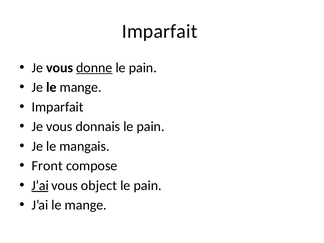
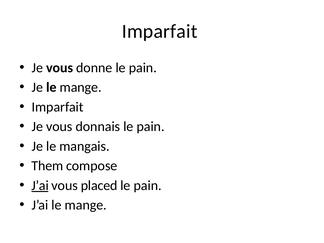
donne underline: present -> none
Front: Front -> Them
object: object -> placed
